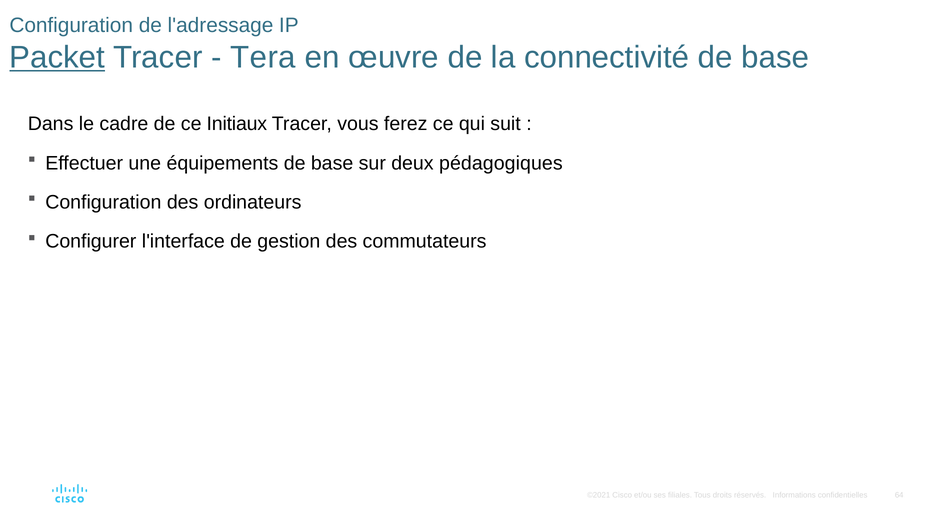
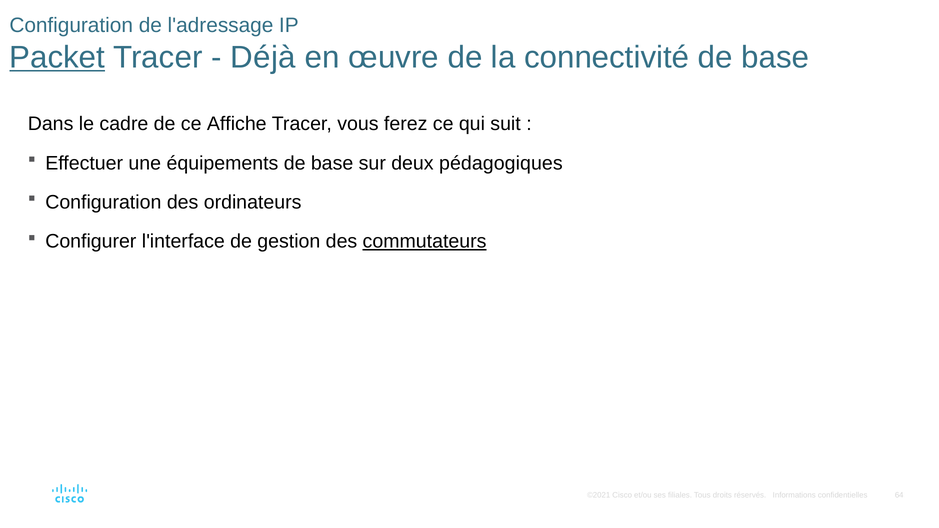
Tera: Tera -> Déjà
Initiaux: Initiaux -> Affiche
commutateurs underline: none -> present
